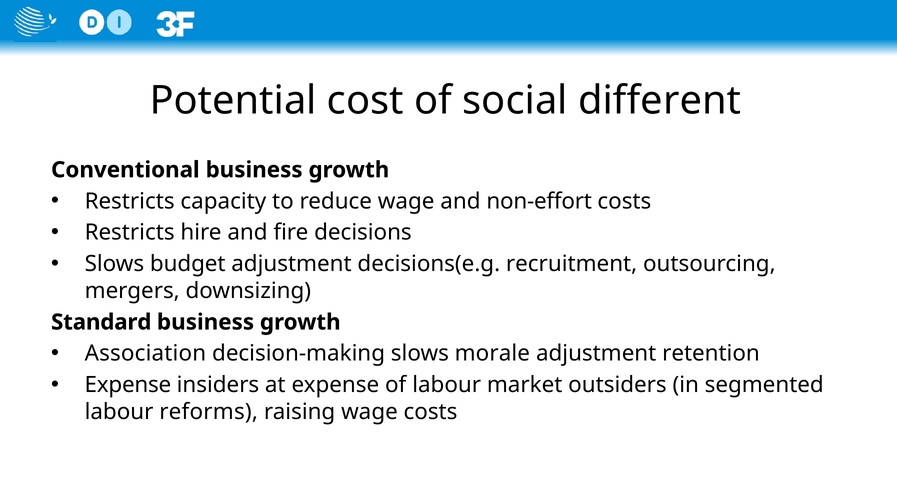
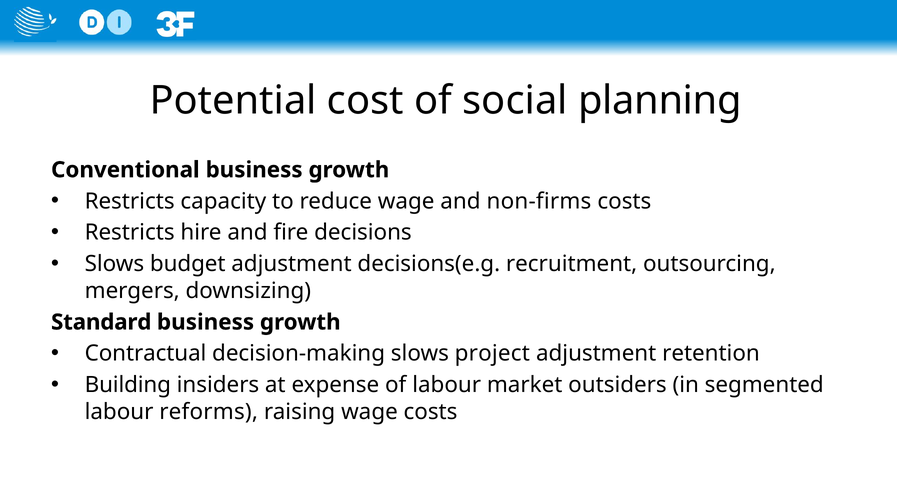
different: different -> planning
non-effort: non-effort -> non-firms
Association: Association -> Contractual
morale: morale -> project
Expense at (128, 385): Expense -> Building
